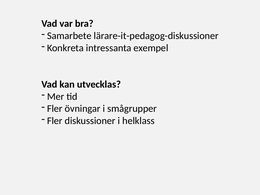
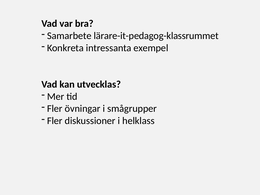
lärare-it-pedagog-diskussioner: lärare-it-pedagog-diskussioner -> lärare-it-pedagog-klassrummet
